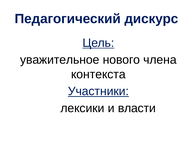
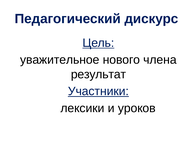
контекста: контекста -> результат
власти: власти -> уроков
